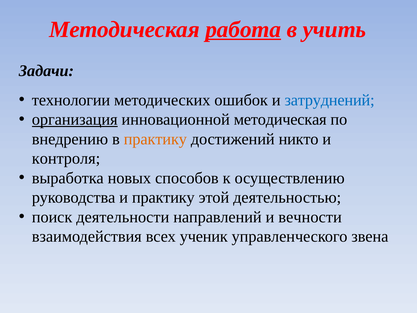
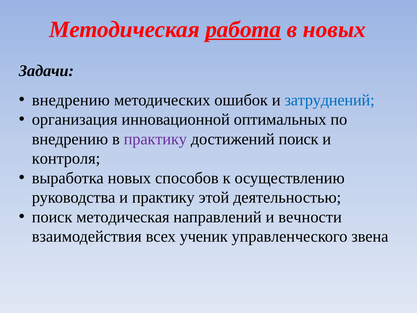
в учить: учить -> новых
технологии at (71, 100): технологии -> внедрению
организация underline: present -> none
инновационной методическая: методическая -> оптимальных
практику at (155, 139) colour: orange -> purple
достижений никто: никто -> поиск
поиск деятельности: деятельности -> методическая
